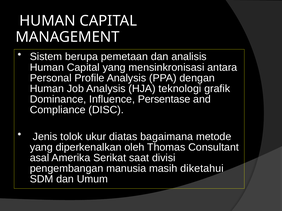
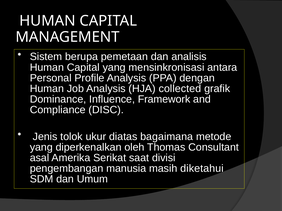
teknologi: teknologi -> collected
Persentase: Persentase -> Framework
